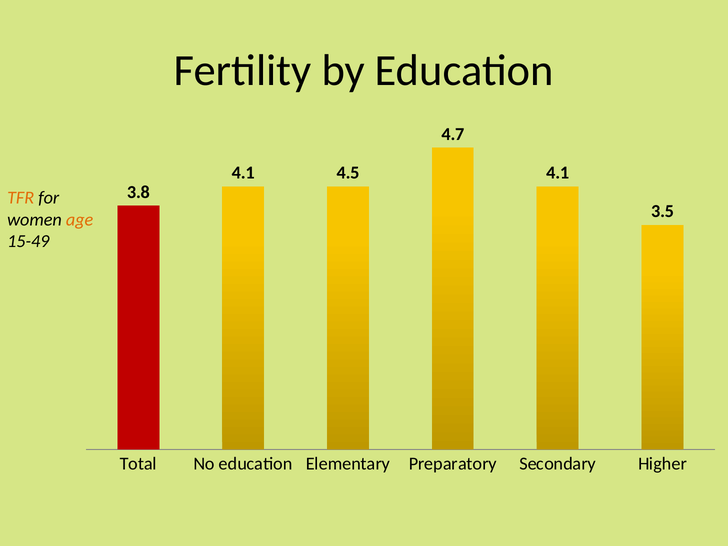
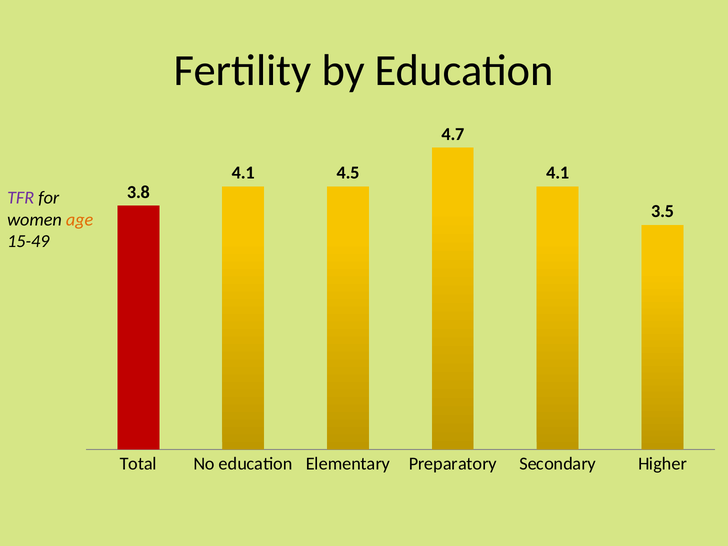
TFR colour: orange -> purple
